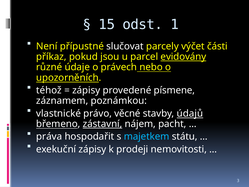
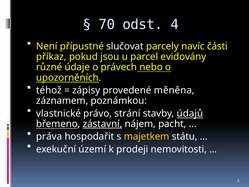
15: 15 -> 70
1: 1 -> 4
výčet: výčet -> navíc
evidovány underline: present -> none
písmene: písmene -> měněna
věcné: věcné -> strání
majetkem colour: light blue -> yellow
exekuční zápisy: zápisy -> území
